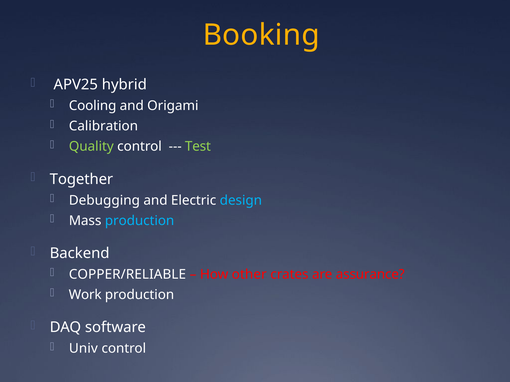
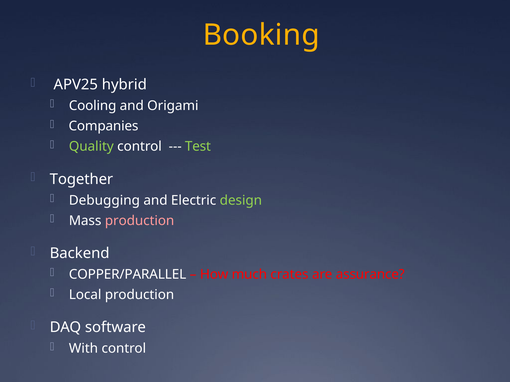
Calibration: Calibration -> Companies
design colour: light blue -> light green
production at (140, 221) colour: light blue -> pink
COPPER/RELIABLE: COPPER/RELIABLE -> COPPER/PARALLEL
other: other -> much
Work: Work -> Local
Univ: Univ -> With
